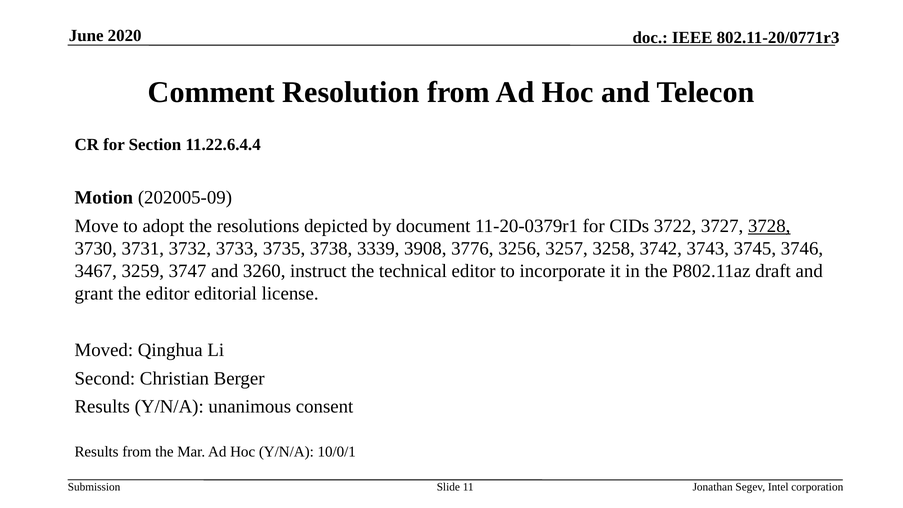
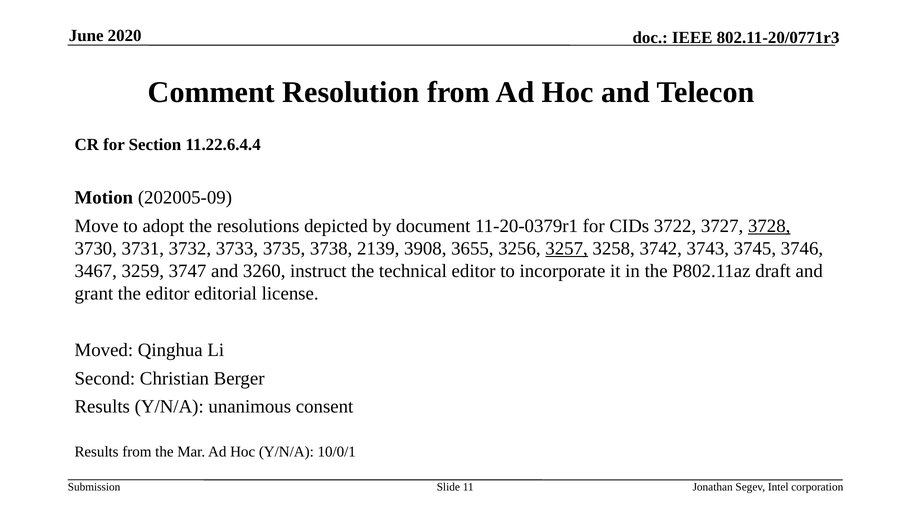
3339: 3339 -> 2139
3776: 3776 -> 3655
3257 underline: none -> present
